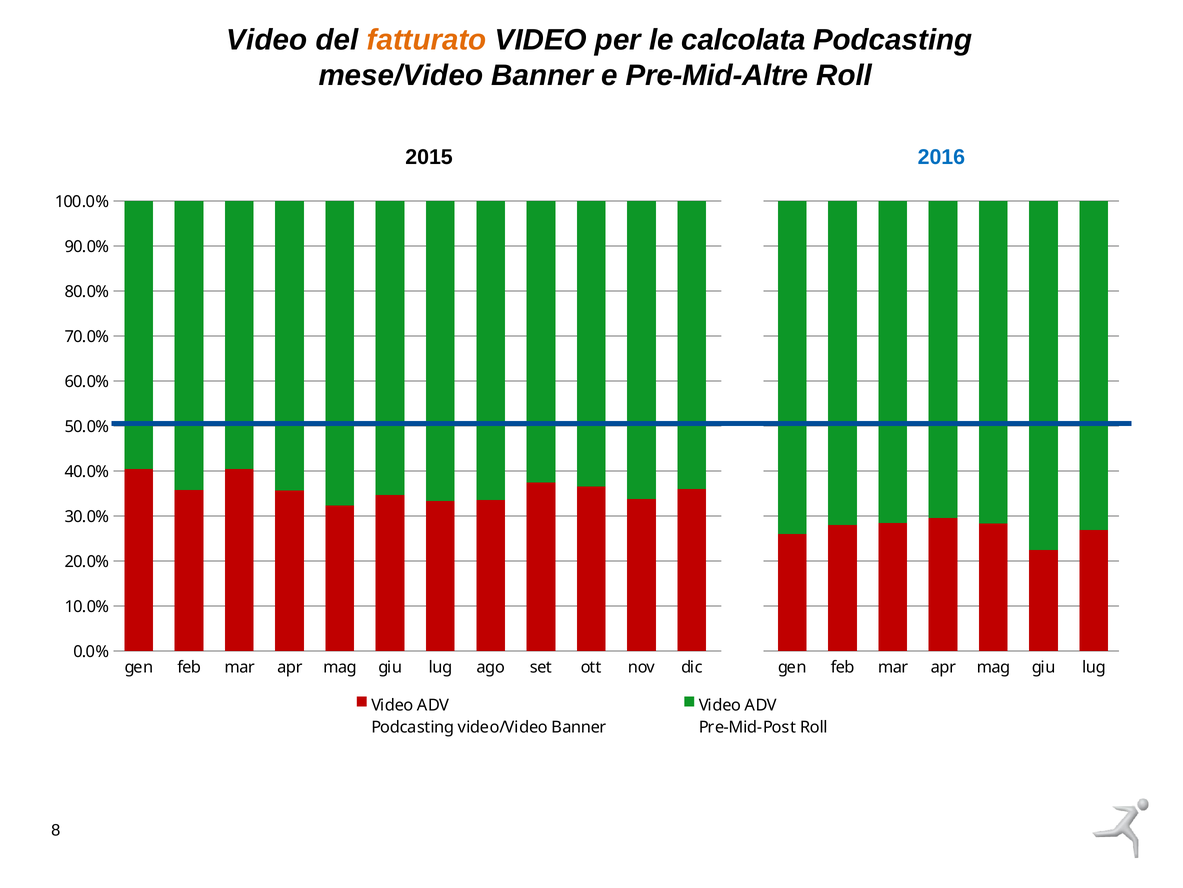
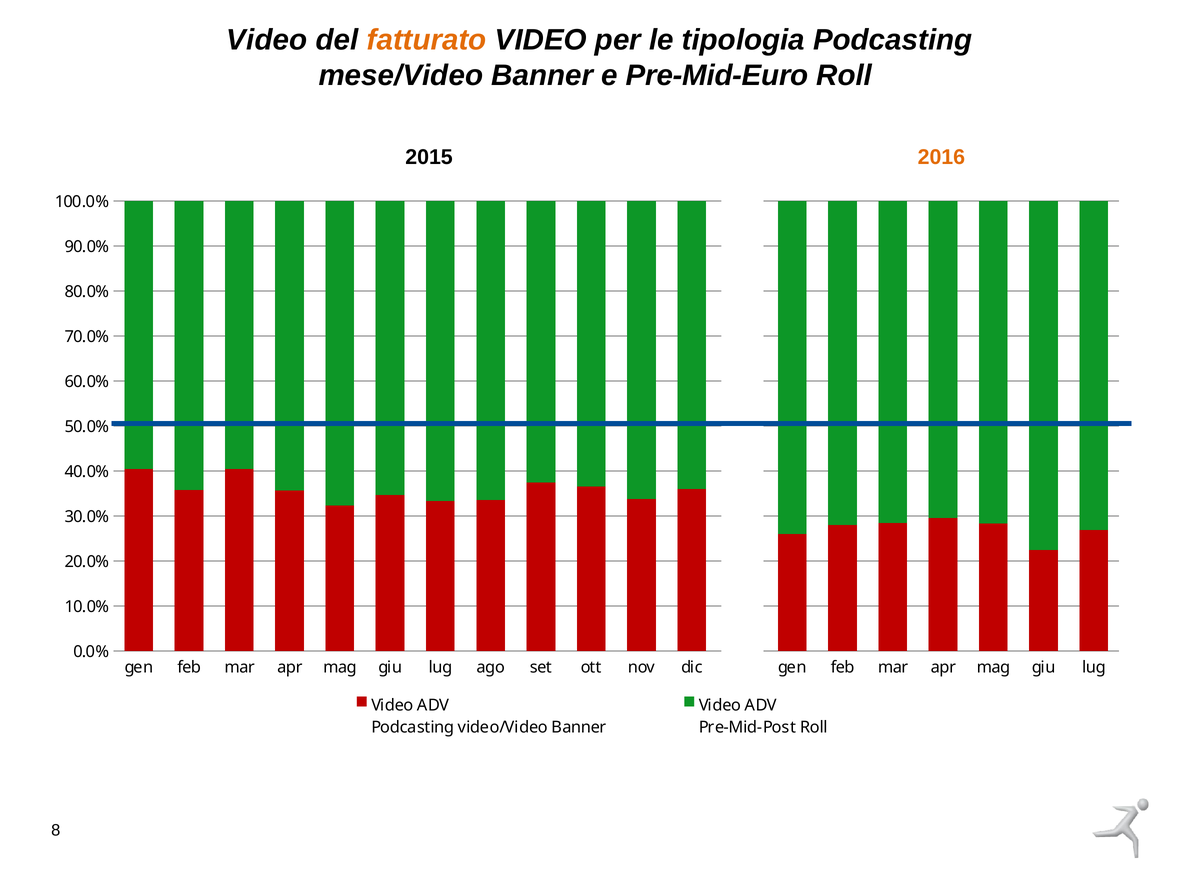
calcolata: calcolata -> tipologia
Pre-Mid-Altre: Pre-Mid-Altre -> Pre-Mid-Euro
2016 colour: blue -> orange
